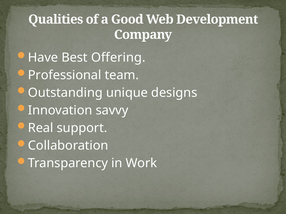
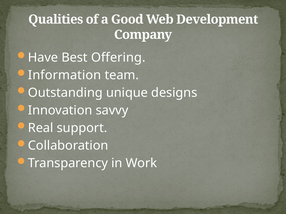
Professional: Professional -> Information
